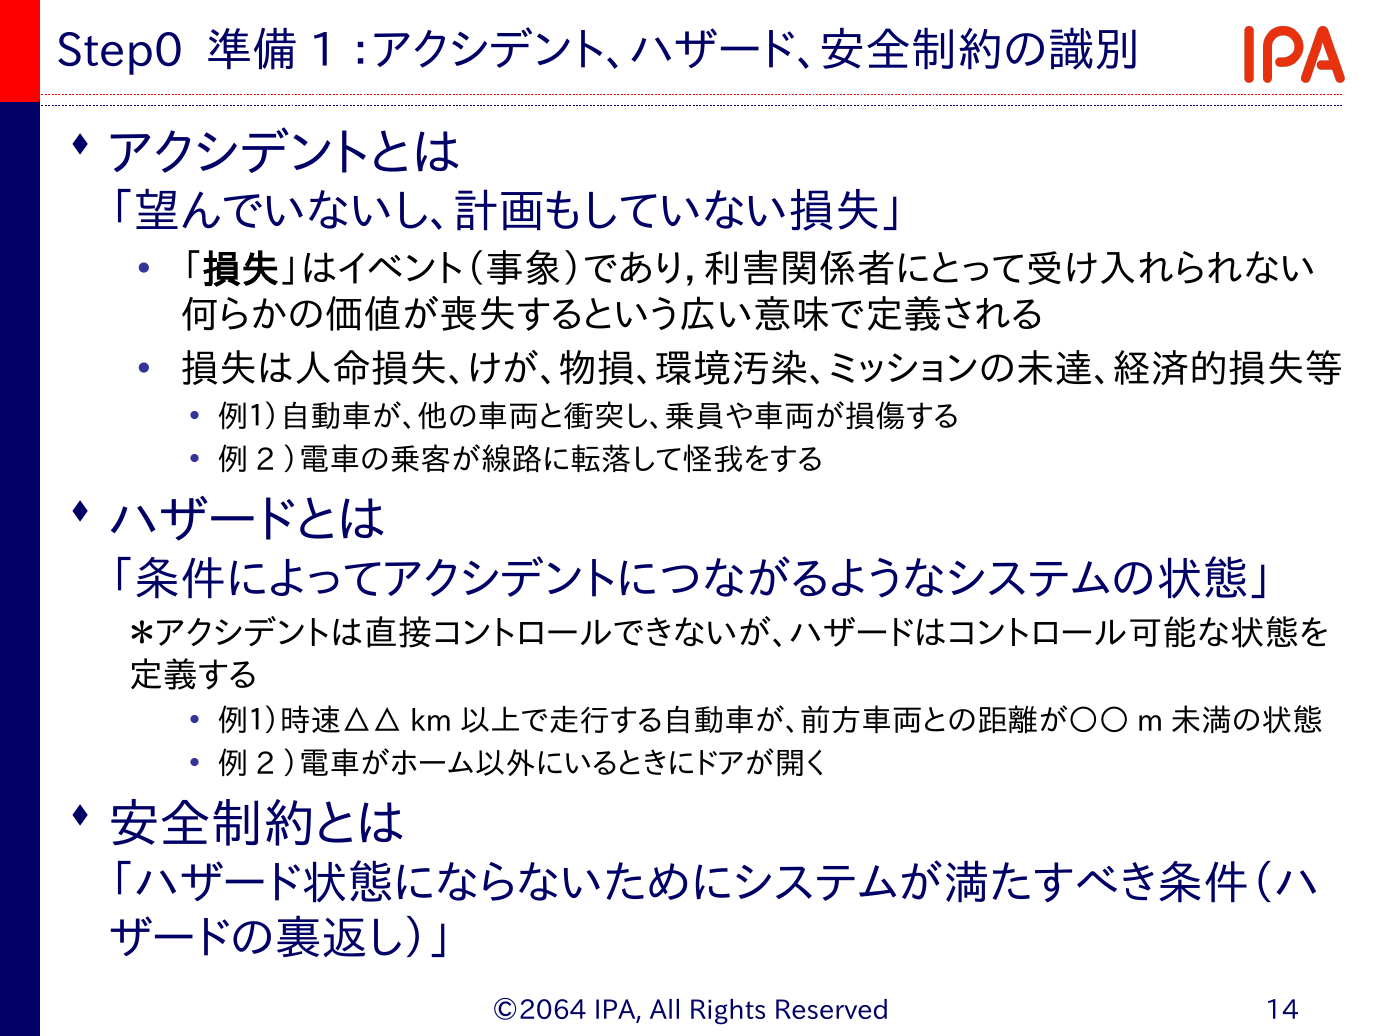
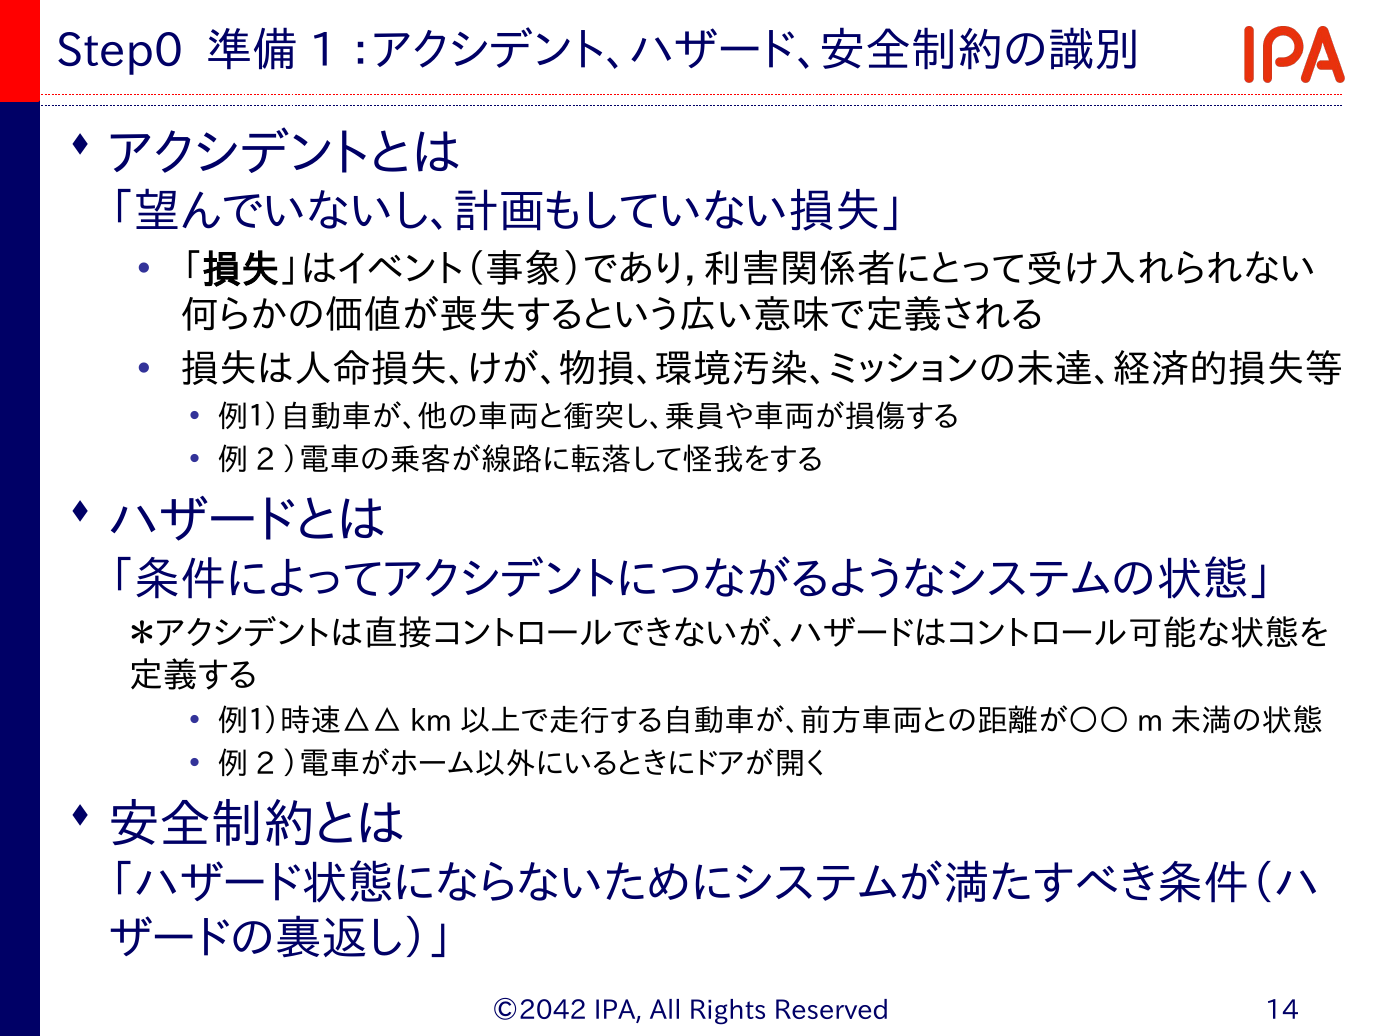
©2064: ©2064 -> ©2042
